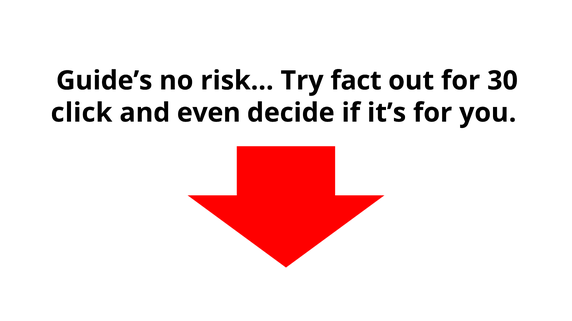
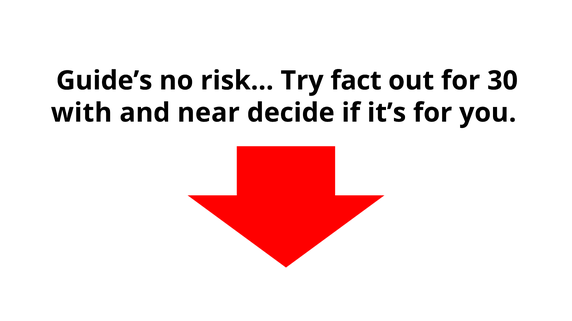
click: click -> with
even: even -> near
